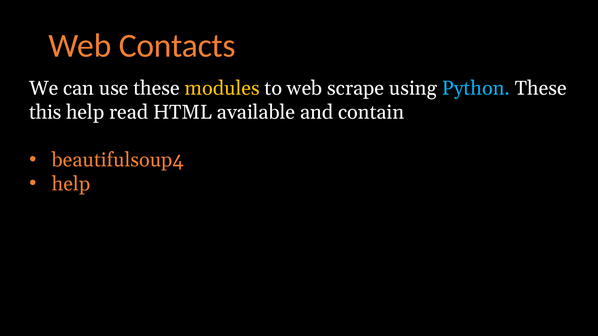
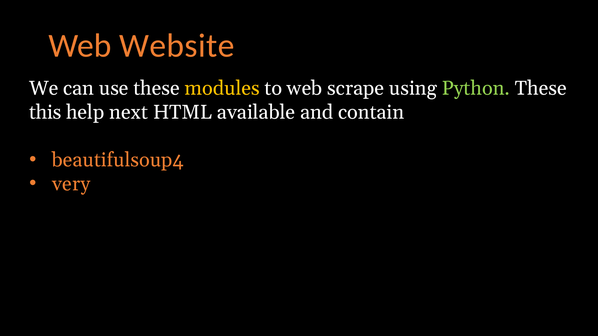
Contacts: Contacts -> Website
Python colour: light blue -> light green
read: read -> next
help at (71, 184): help -> very
